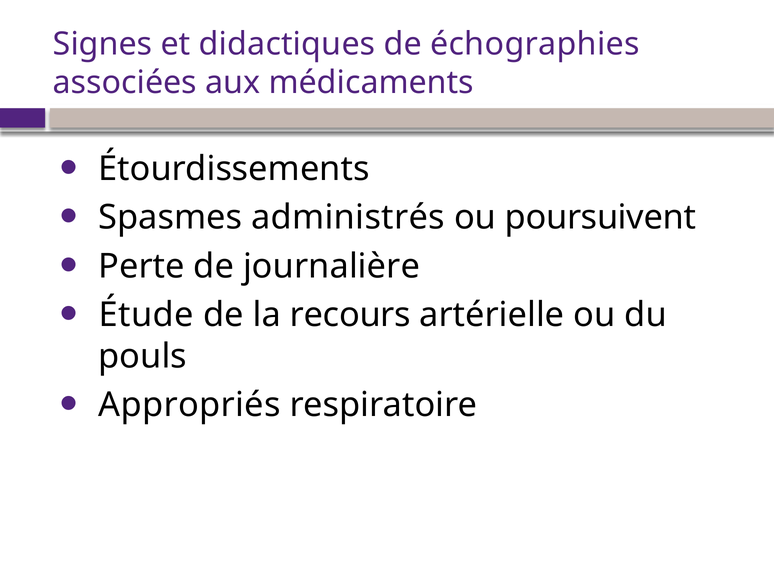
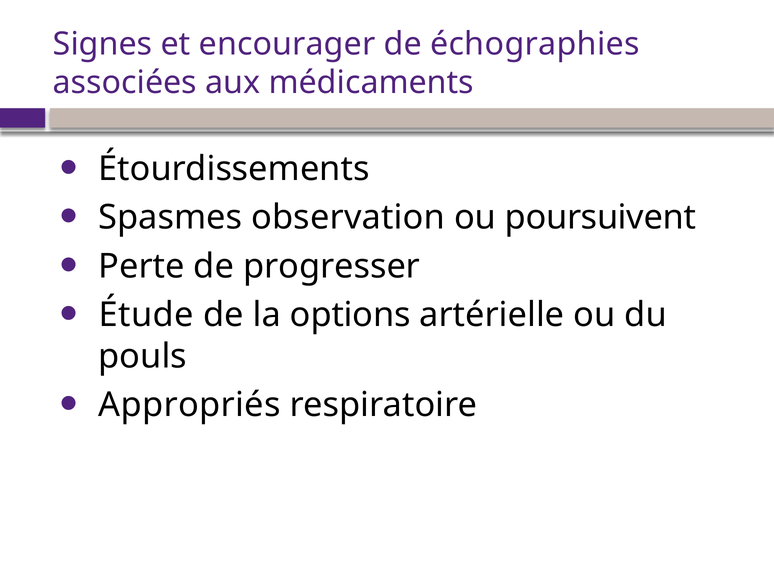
didactiques: didactiques -> encourager
administrés: administrés -> observation
journalière: journalière -> progresser
recours: recours -> options
